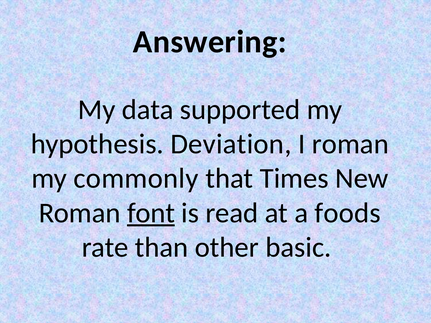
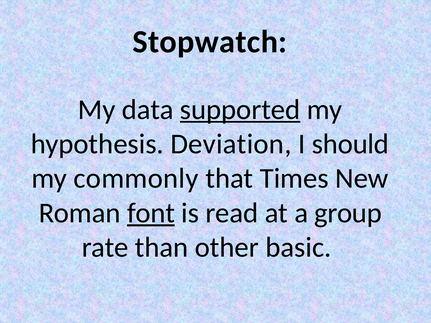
Answering: Answering -> Stopwatch
supported underline: none -> present
I roman: roman -> should
foods: foods -> group
